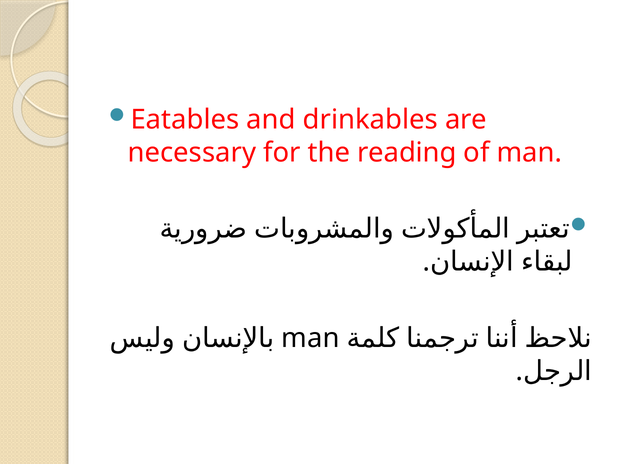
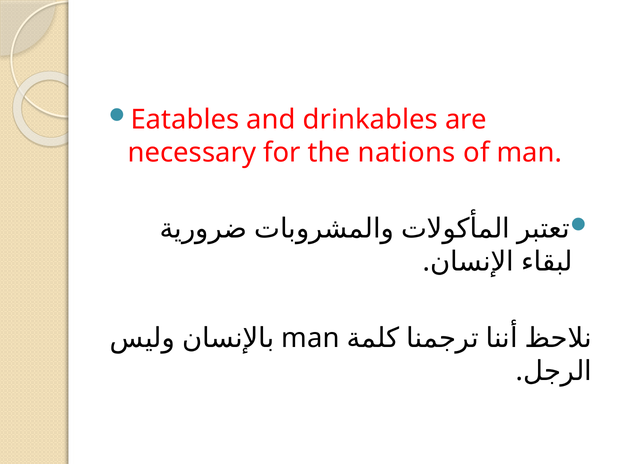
reading: reading -> nations
